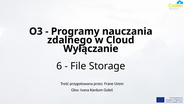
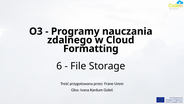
Wyłączanie: Wyłączanie -> Formatting
